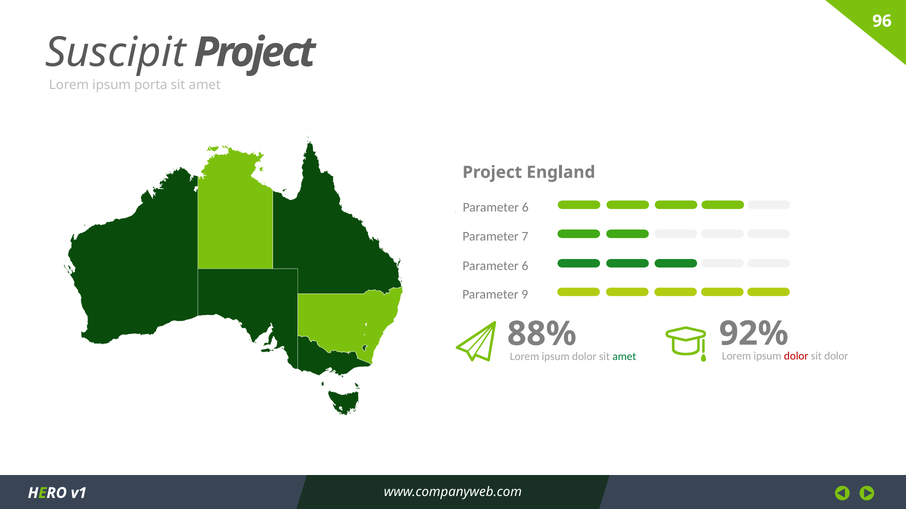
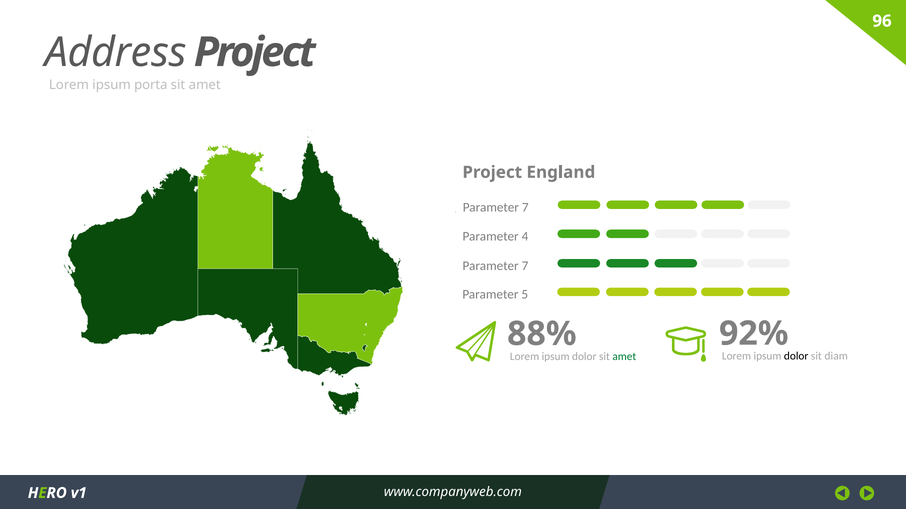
Suscipit: Suscipit -> Address
6 at (525, 208): 6 -> 7
7: 7 -> 4
6 at (525, 266): 6 -> 7
9: 9 -> 5
dolor at (796, 356) colour: red -> black
sit dolor: dolor -> diam
